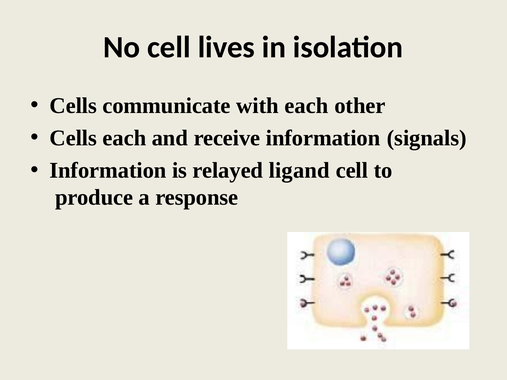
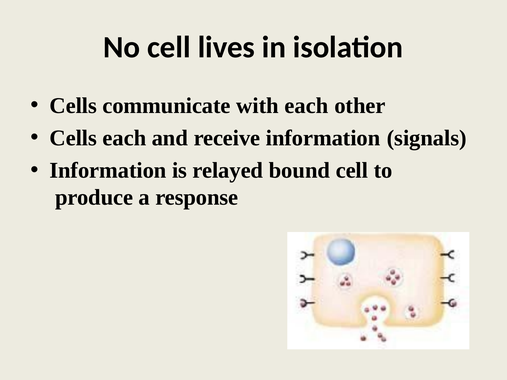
ligand: ligand -> bound
